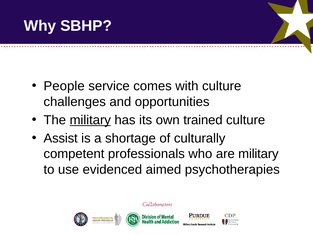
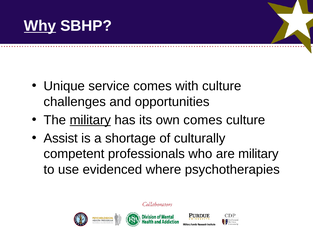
Why underline: none -> present
People: People -> Unique
own trained: trained -> comes
aimed: aimed -> where
